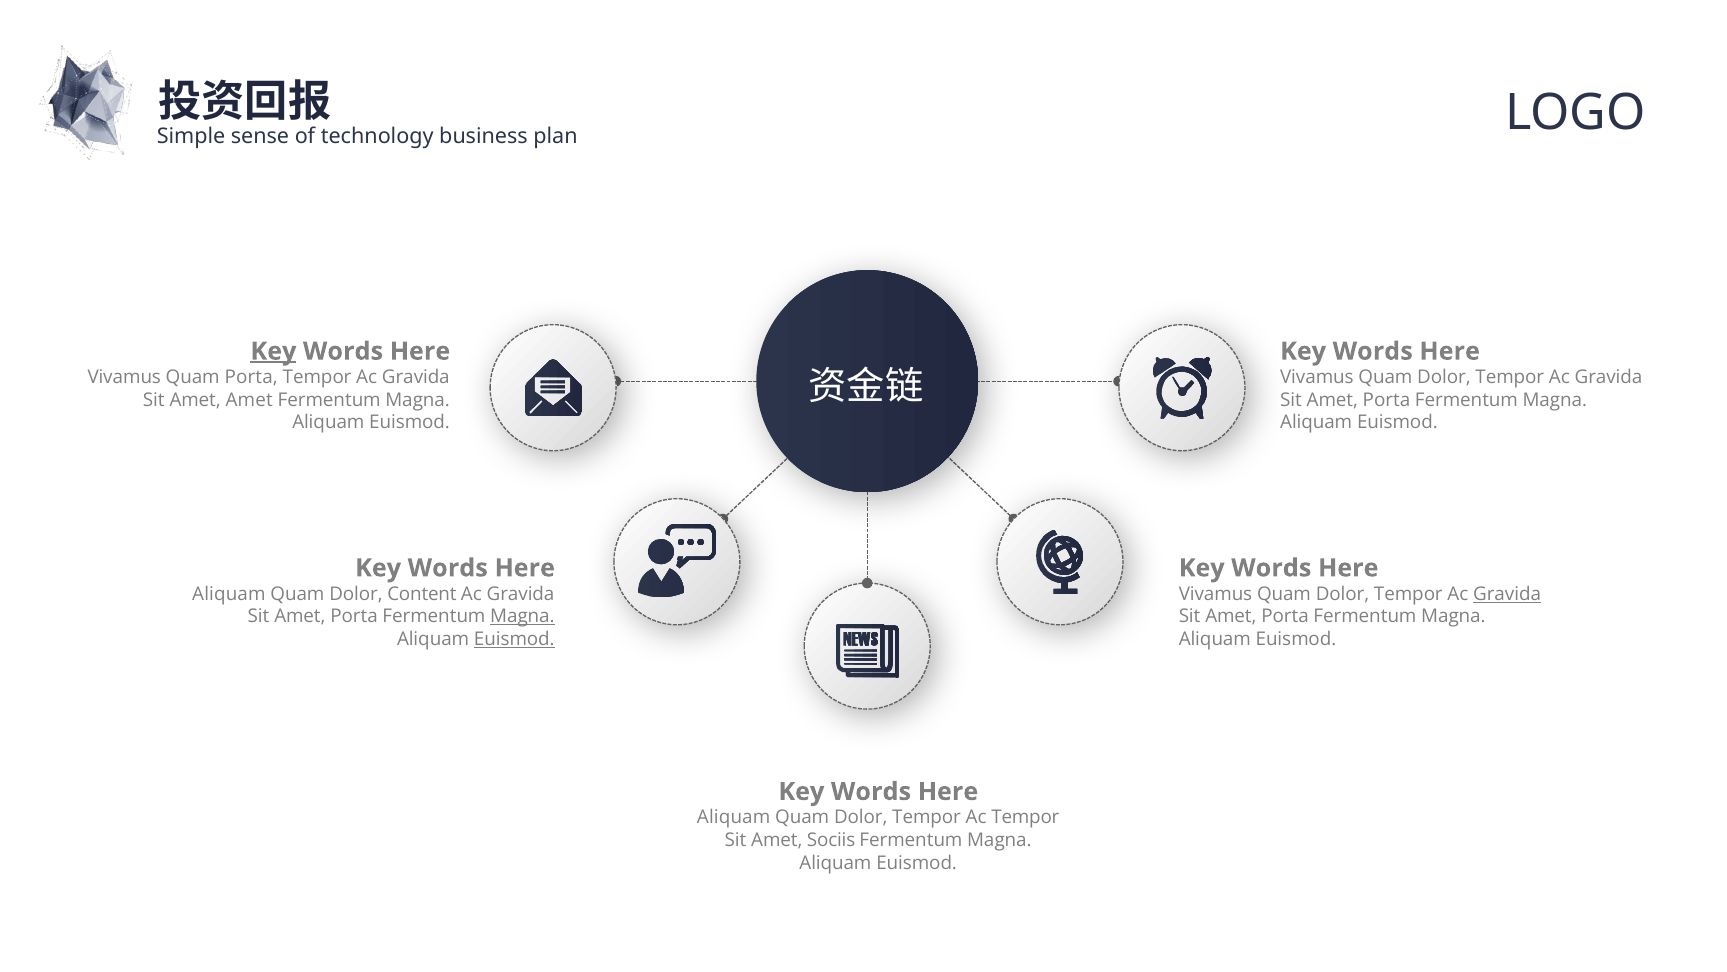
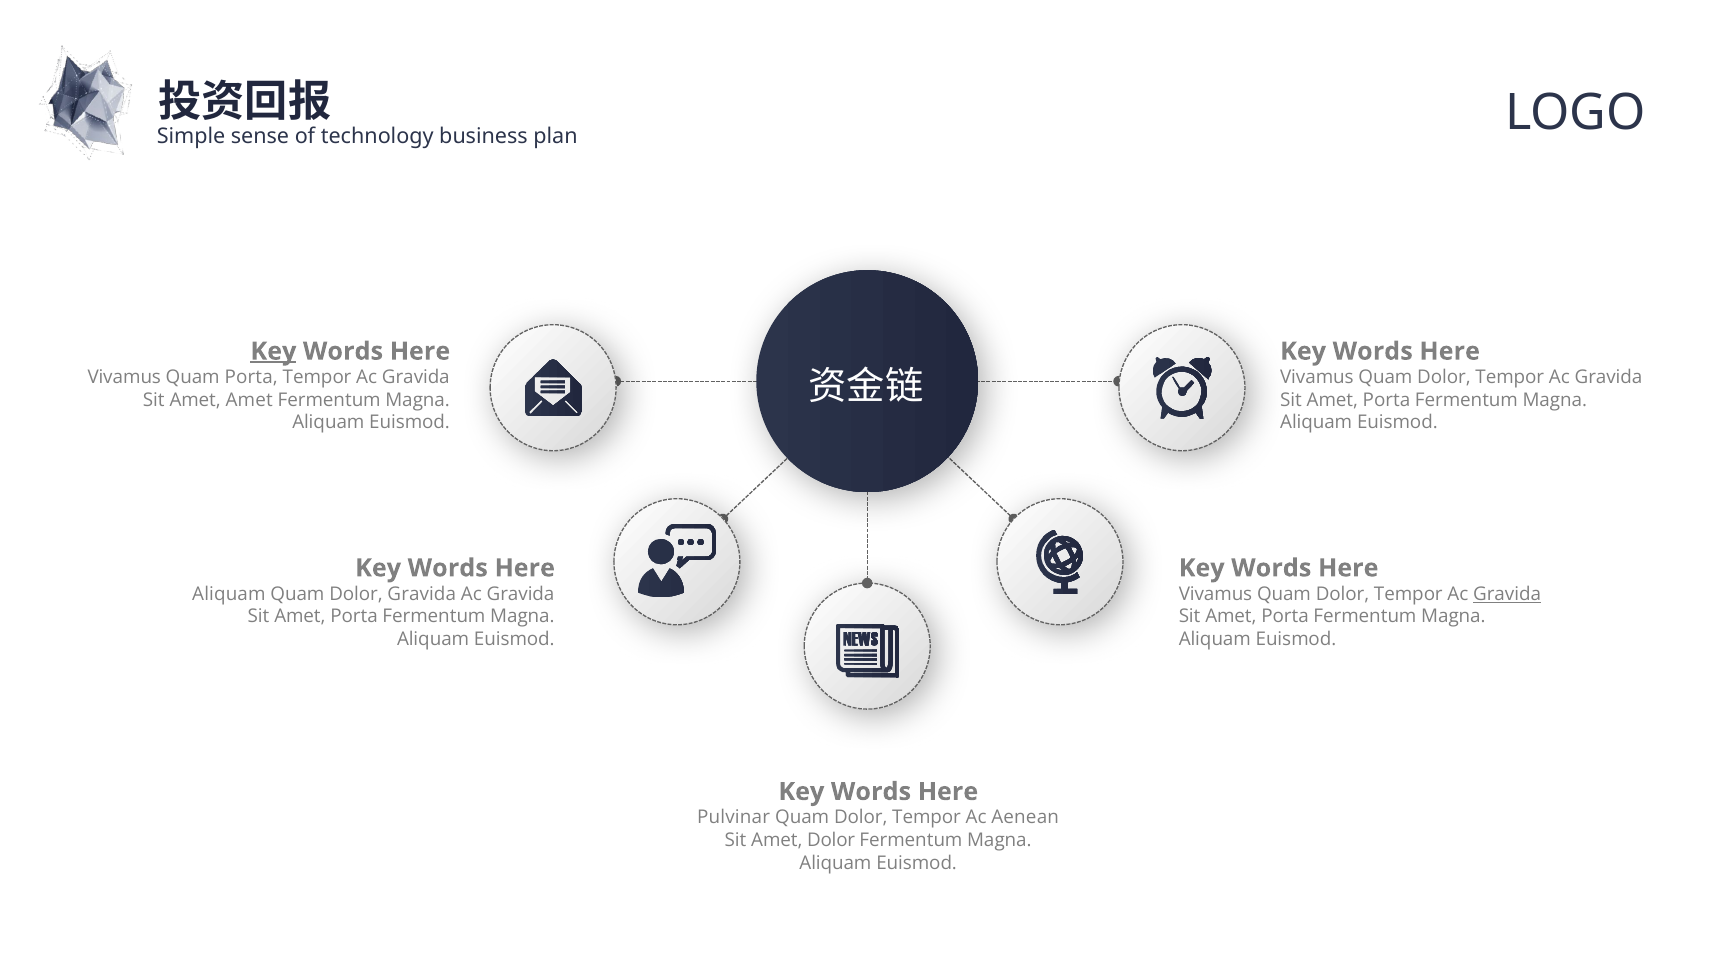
Dolor Content: Content -> Gravida
Magna at (522, 616) underline: present -> none
Euismod at (514, 639) underline: present -> none
Aliquam at (734, 817): Aliquam -> Pulvinar
Ac Tempor: Tempor -> Aenean
Amet Sociis: Sociis -> Dolor
